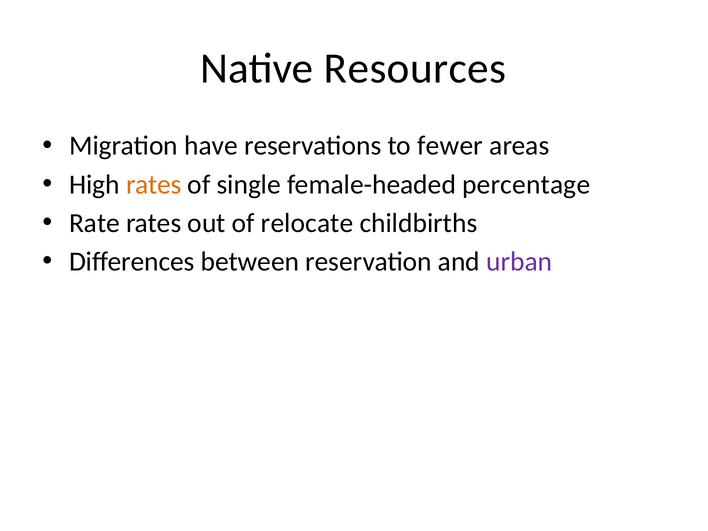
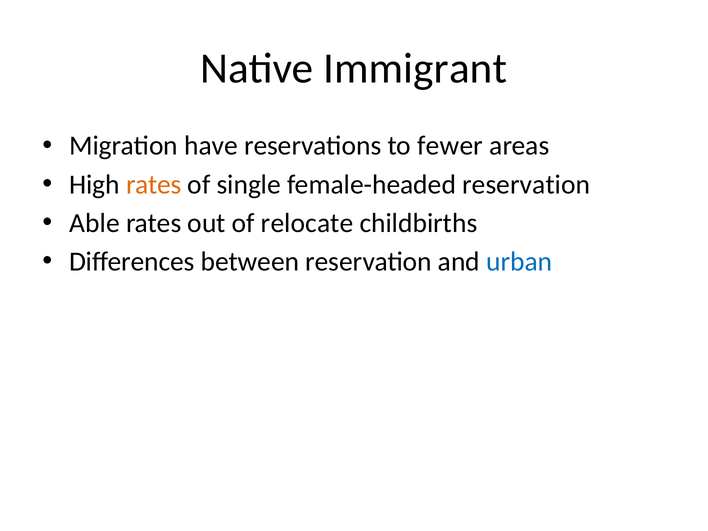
Resources: Resources -> Immigrant
female-headed percentage: percentage -> reservation
Rate: Rate -> Able
urban colour: purple -> blue
